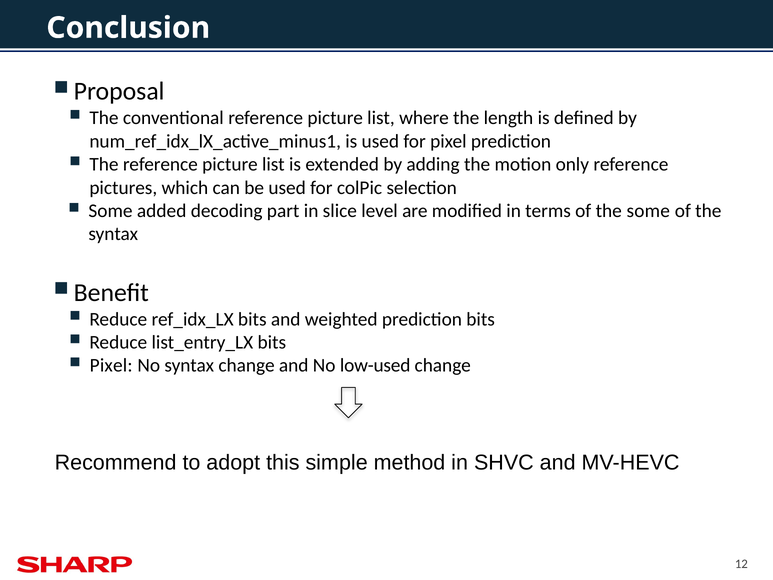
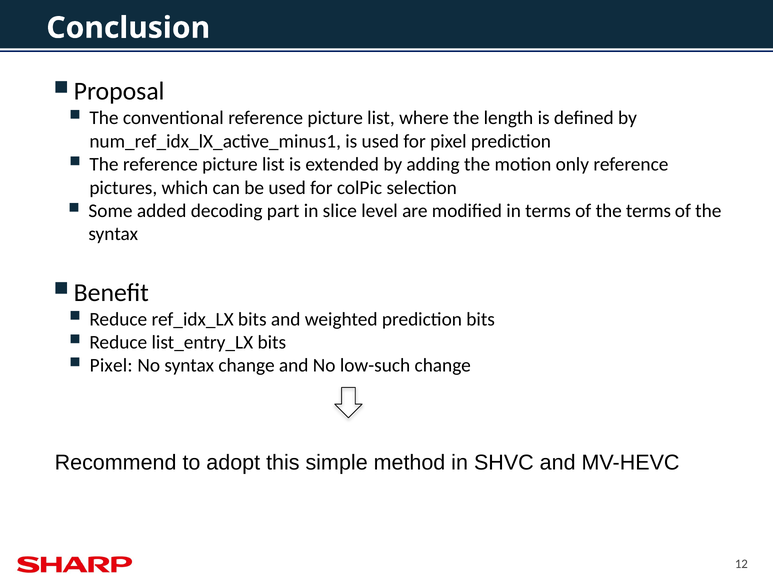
the some: some -> terms
low-used: low-used -> low-such
